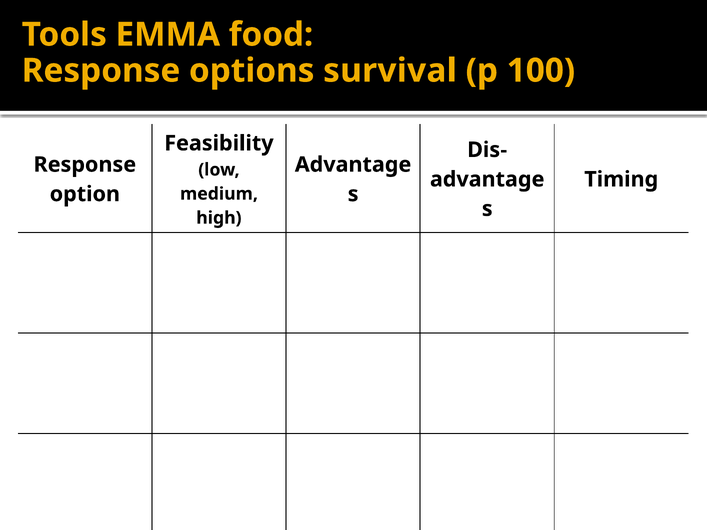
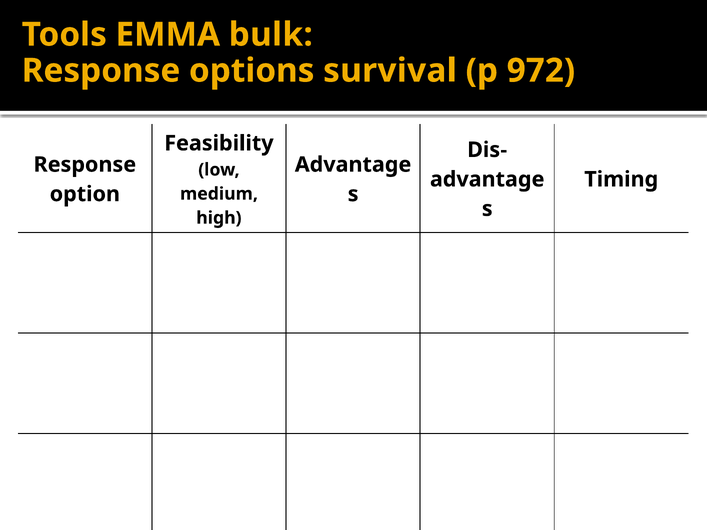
food: food -> bulk
100: 100 -> 972
